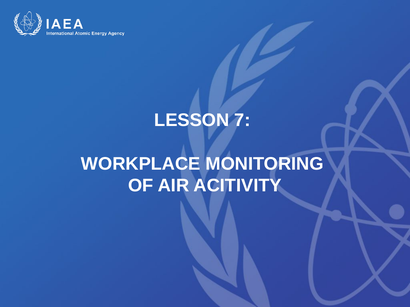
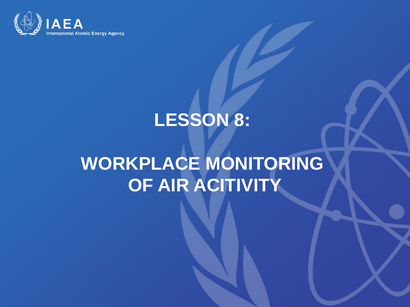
7: 7 -> 8
